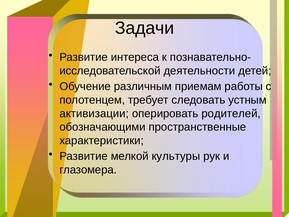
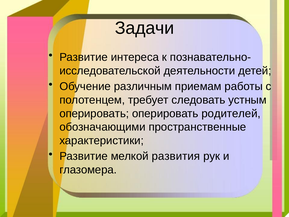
активизации at (94, 113): активизации -> оперировать
культуры: культуры -> развития
